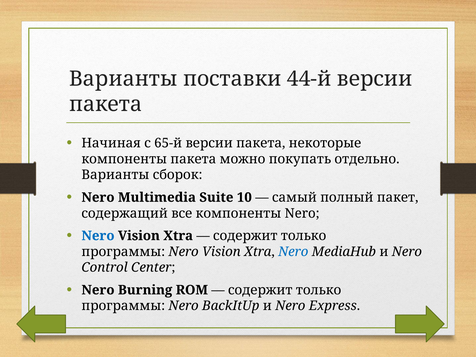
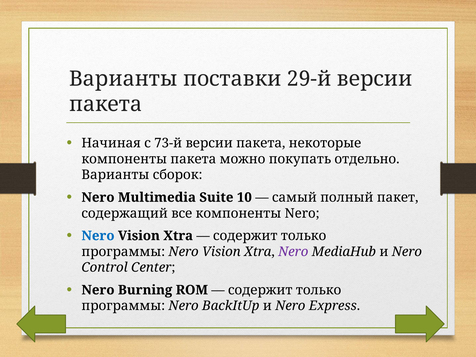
44-й: 44-й -> 29-й
65-й: 65-й -> 73-й
Nero at (293, 252) colour: blue -> purple
